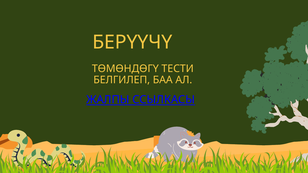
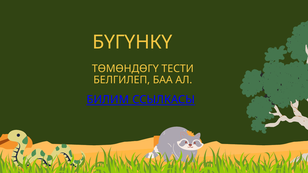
БЕРҮҮЧҮ: БЕРҮҮЧҮ -> БҮГҮНКҮ
ЖАЛПЫ: ЖАЛПЫ -> БИЛИМ
